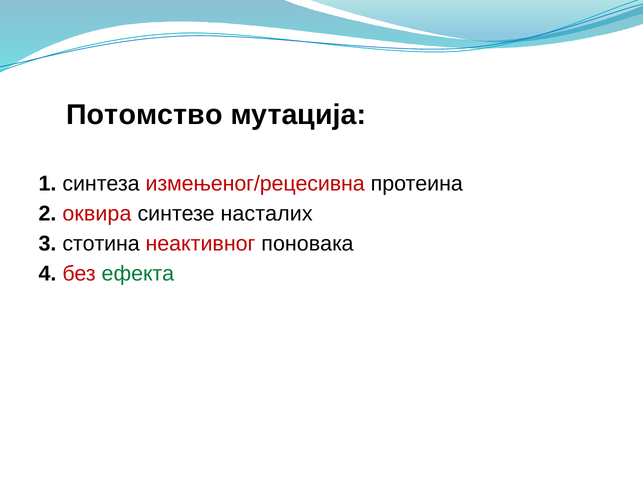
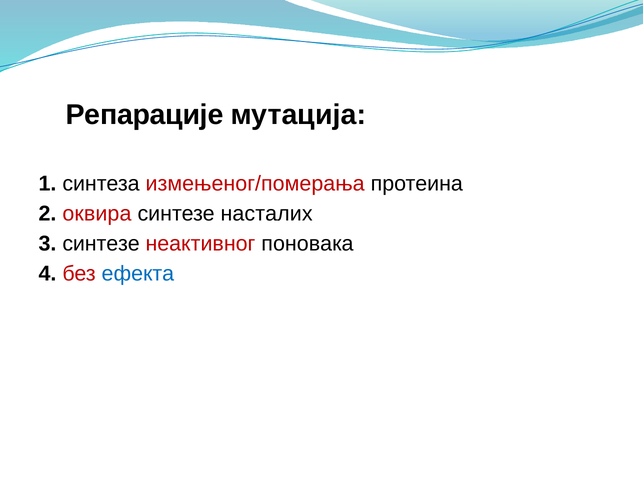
Потомство: Потомство -> Репарације
измењеног/рецесивна: измењеног/рецесивна -> измењеног/померања
3 стотина: стотина -> синтезе
ефекта colour: green -> blue
